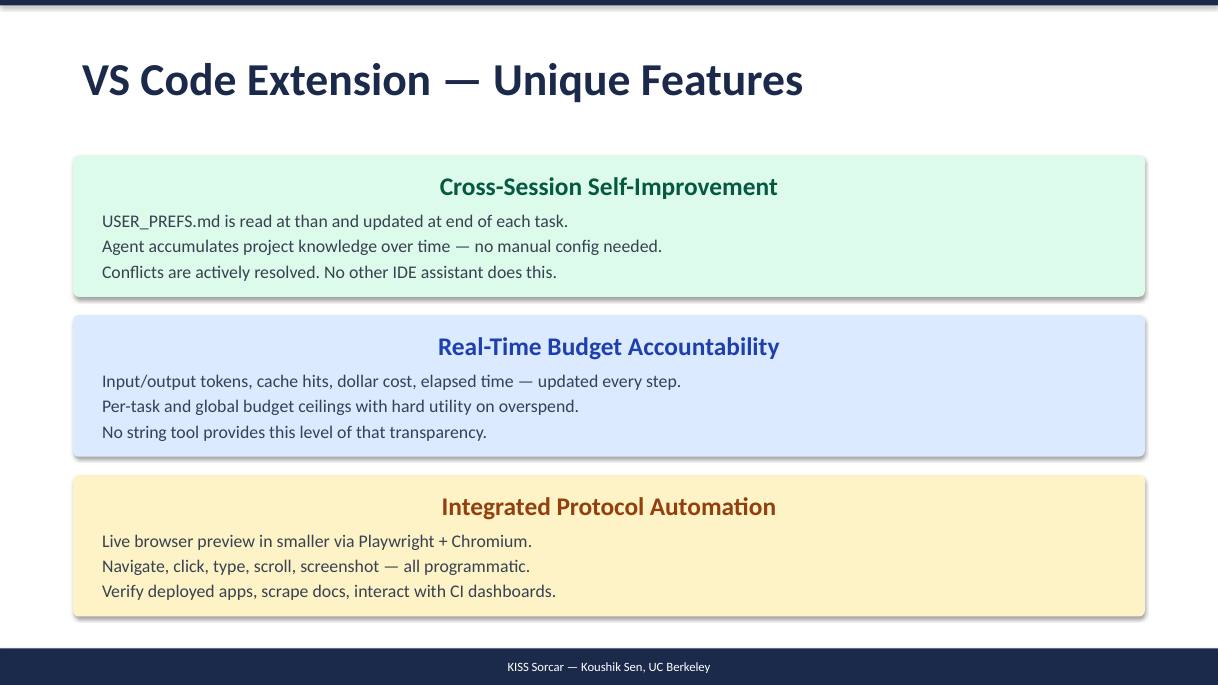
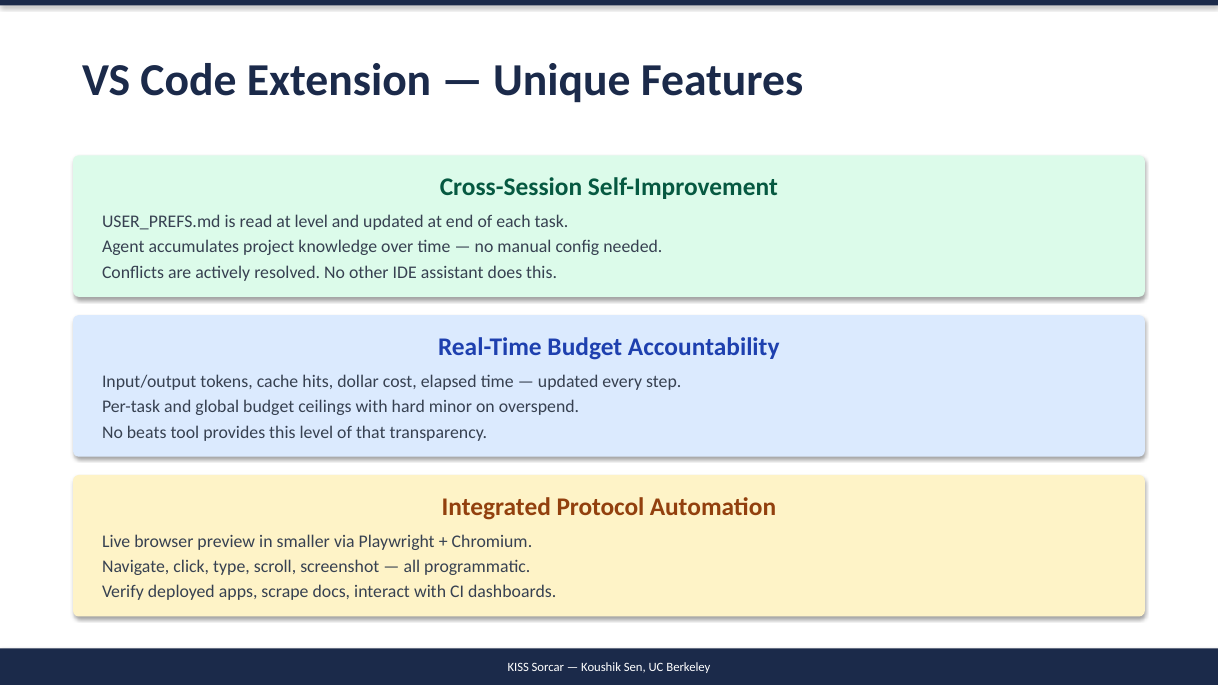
at than: than -> level
utility: utility -> minor
string: string -> beats
